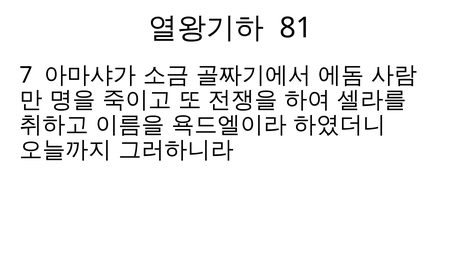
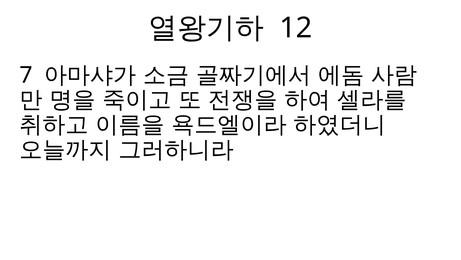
81: 81 -> 12
